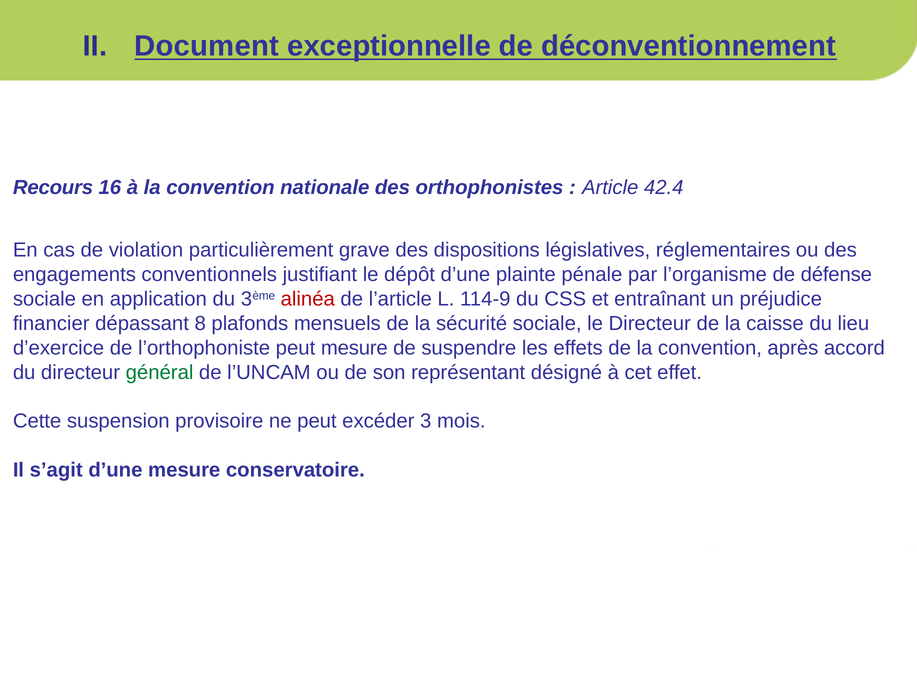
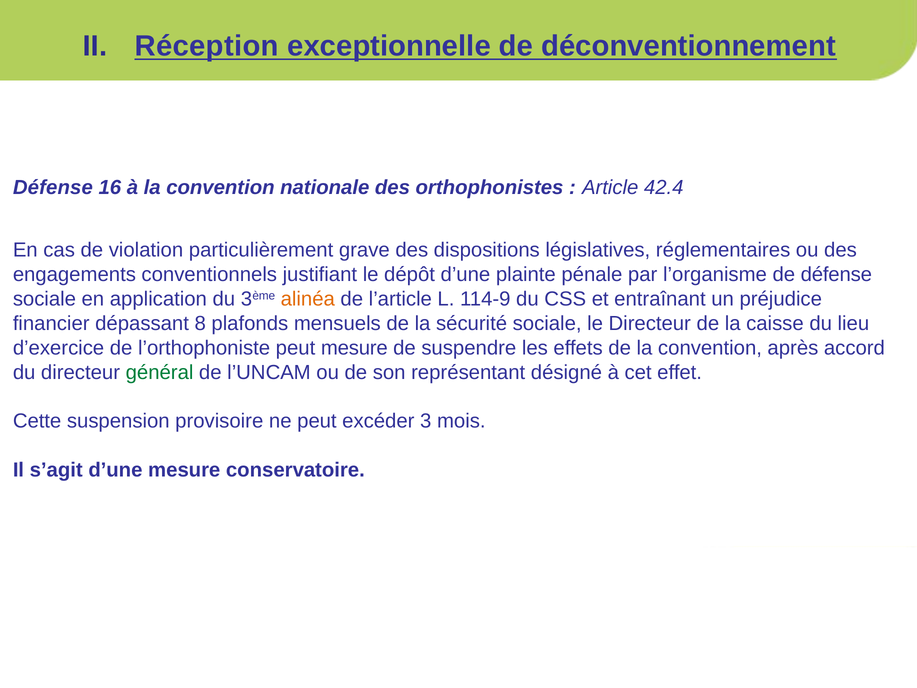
Document: Document -> Réception
Recours at (53, 187): Recours -> Défense
alinéa colour: red -> orange
